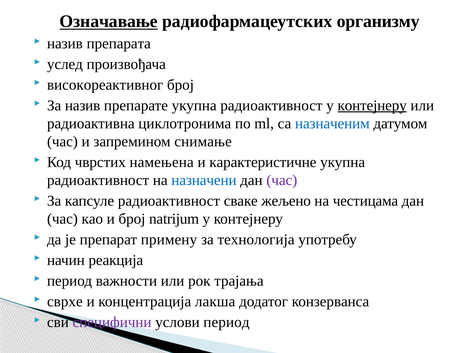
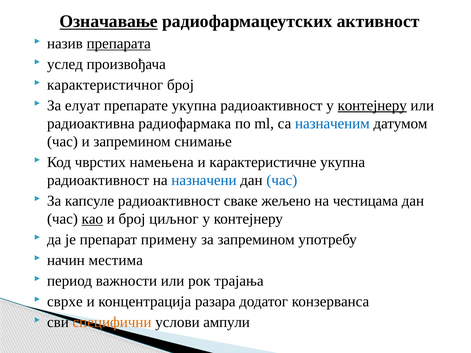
организму: организму -> активност
препарата underline: none -> present
високореактивног: високореактивног -> карактеристичног
За назив: назив -> елуат
циклотронима: циклотронима -> радиофармака
час at (282, 180) colour: purple -> blue
као underline: none -> present
natrijum: natrijum -> циљног
за технологија: технологија -> запремином
реакција: реакција -> местима
лакша: лакша -> разара
специфични colour: purple -> orange
услови период: период -> ампули
